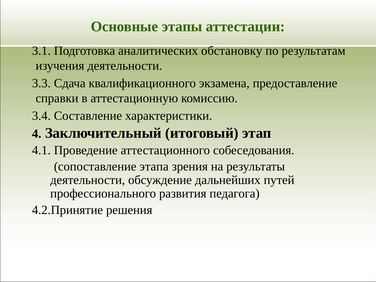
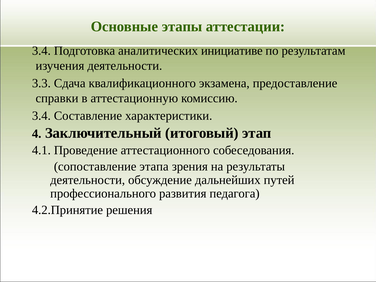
3.1 at (41, 51): 3.1 -> 3.4
обстановку: обстановку -> инициативе
